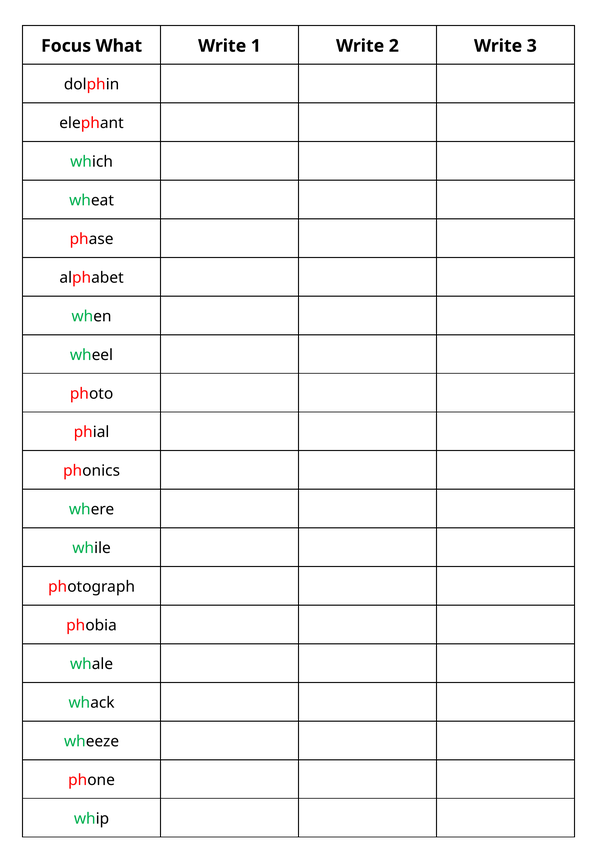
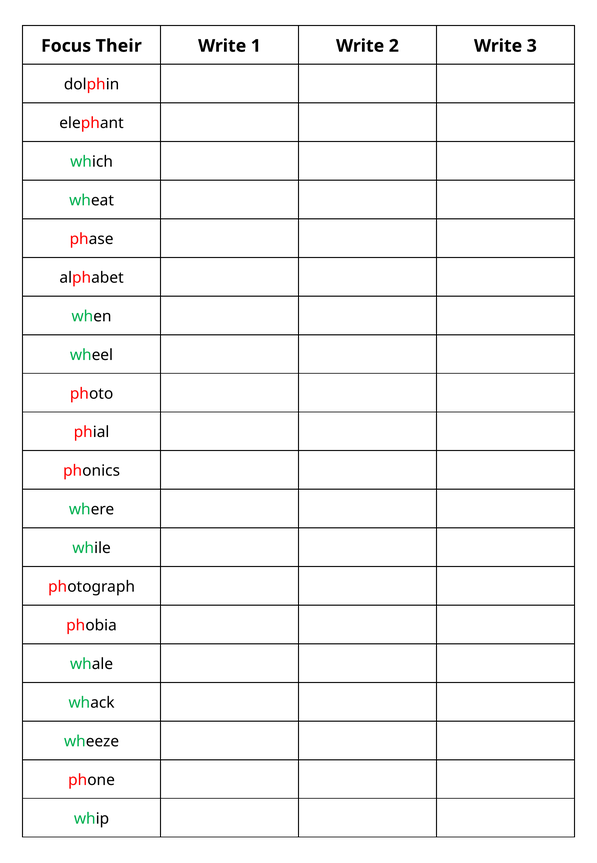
What: What -> Their
